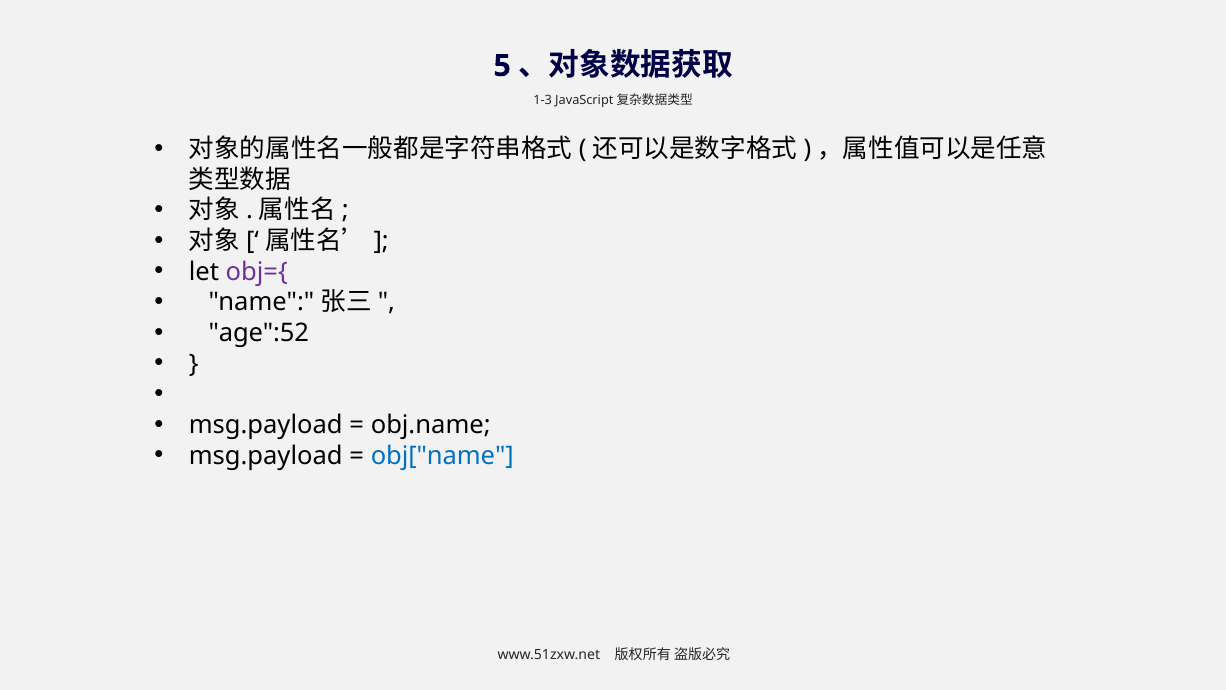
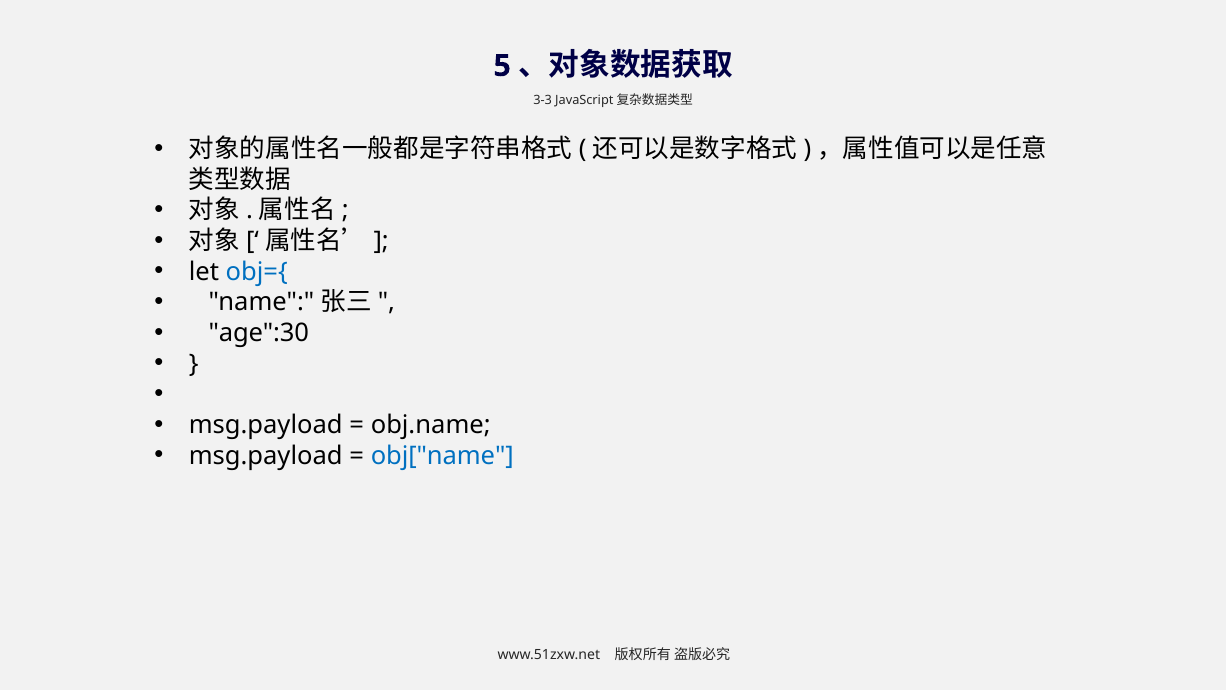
1-3: 1-3 -> 3-3
obj={ colour: purple -> blue
age":52: age":52 -> age":30
